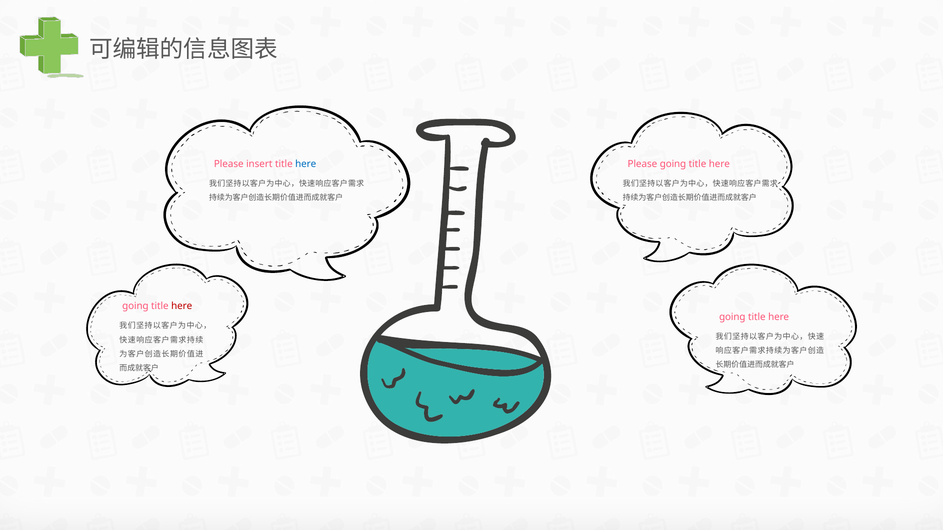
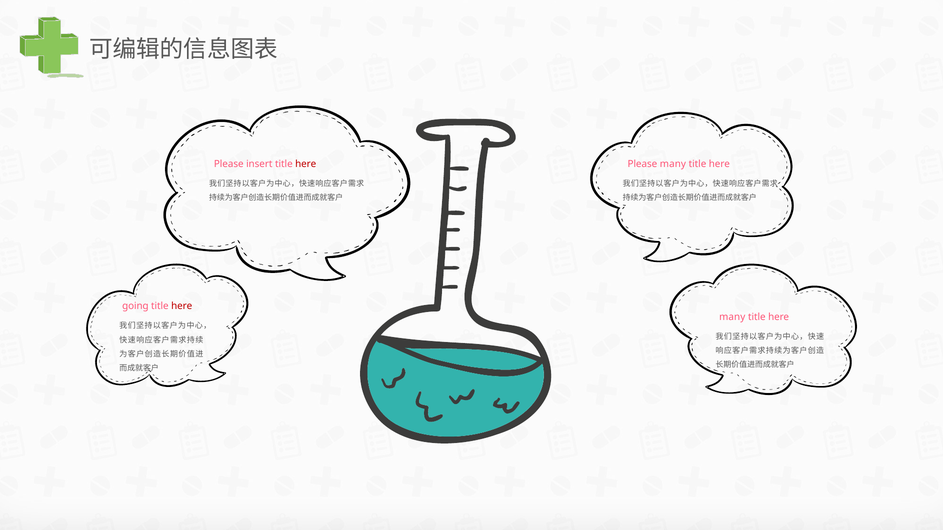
here at (306, 164) colour: blue -> red
Please going: going -> many
going at (732, 317): going -> many
